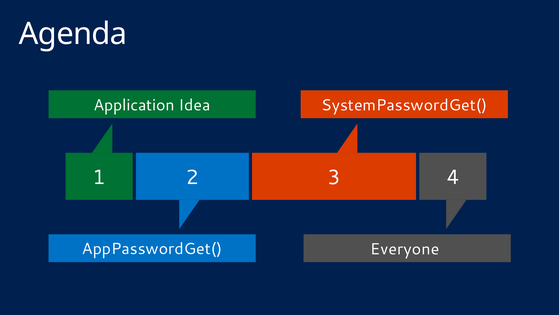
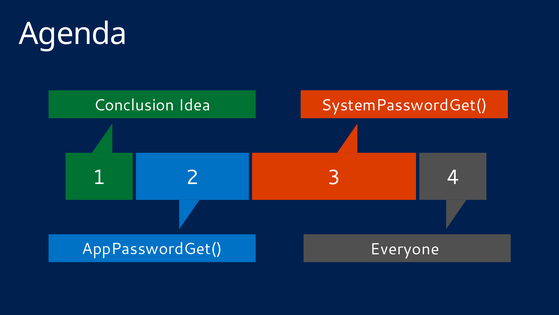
Application: Application -> Conclusion
